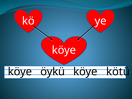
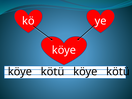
öykü at (53, 72): öykü -> kötü
